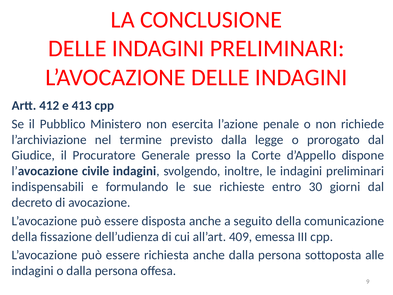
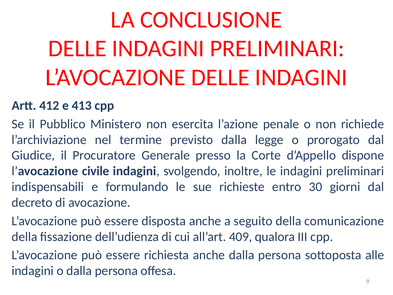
emessa: emessa -> qualora
